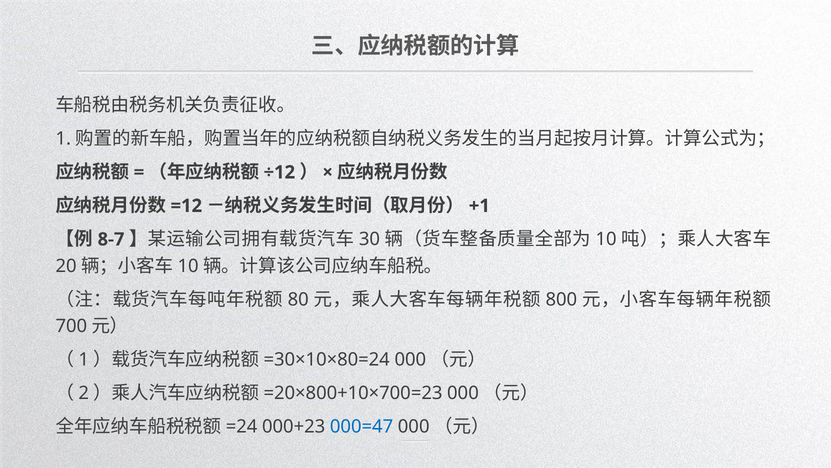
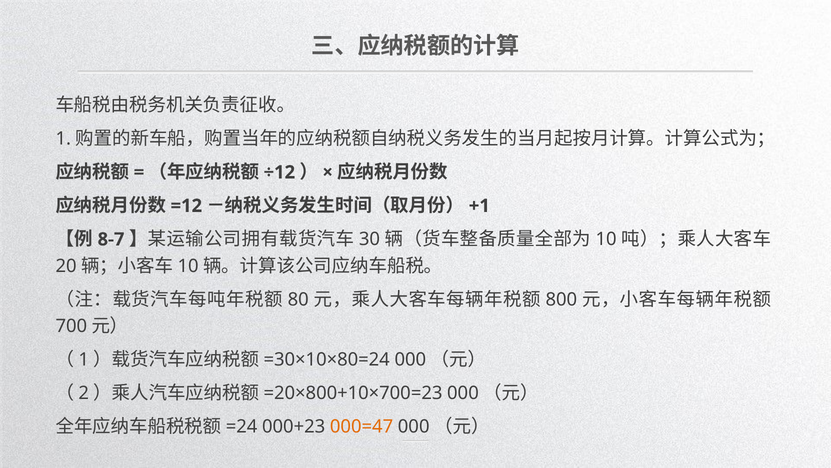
000=47 colour: blue -> orange
